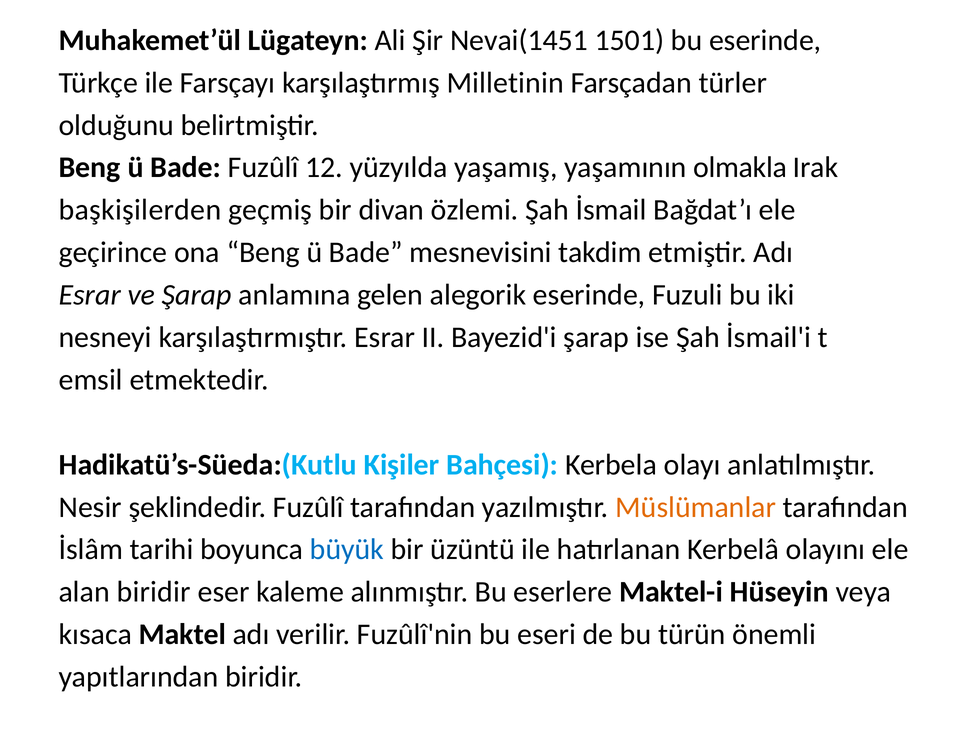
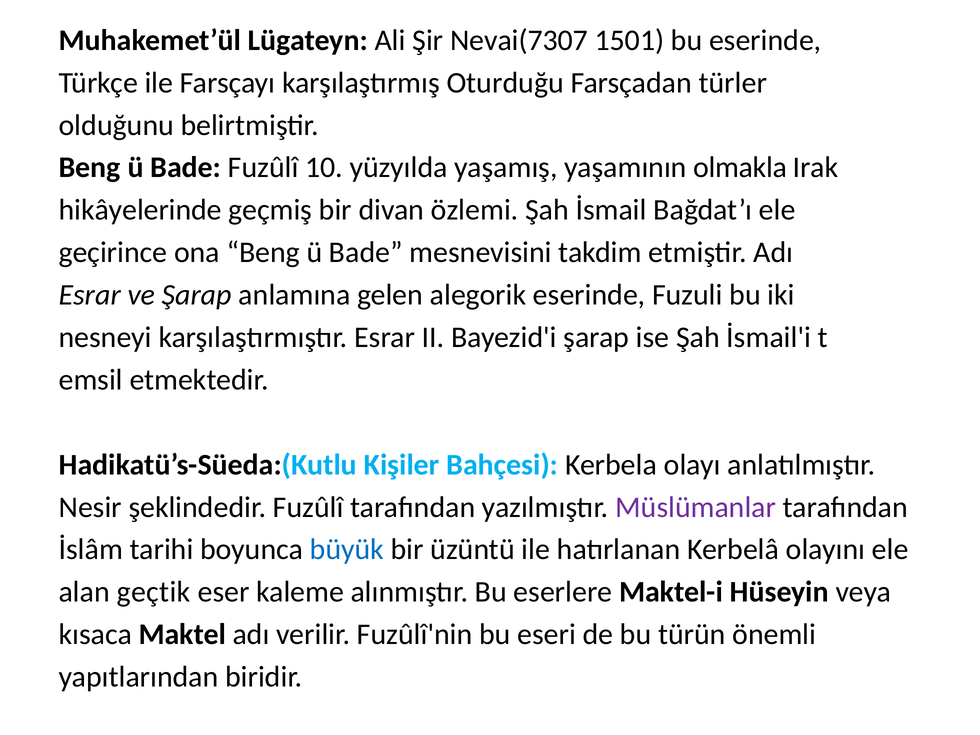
Nevai(1451: Nevai(1451 -> Nevai(7307
Milletinin: Milletinin -> Oturduğu
12: 12 -> 10
başkişilerden: başkişilerden -> hikâyelerinde
Müslümanlar colour: orange -> purple
alan biridir: biridir -> geçtik
